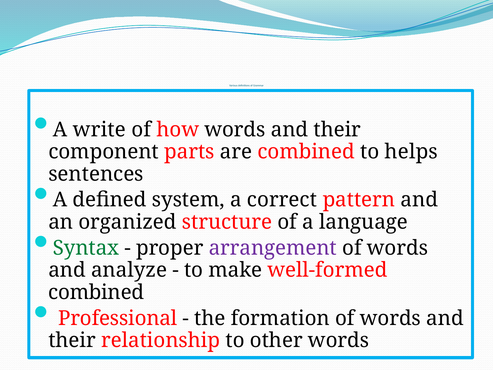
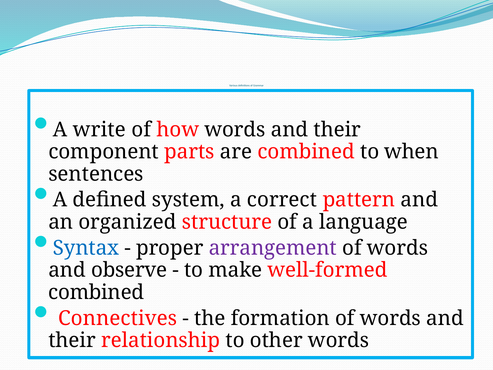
helps: helps -> when
Syntax colour: green -> blue
analyze: analyze -> observe
Professional: Professional -> Connectives
